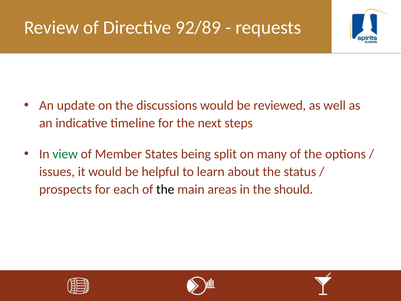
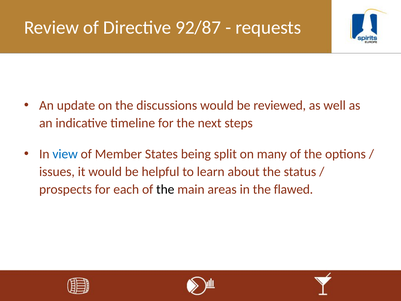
92/89: 92/89 -> 92/87
view colour: green -> blue
should: should -> flawed
